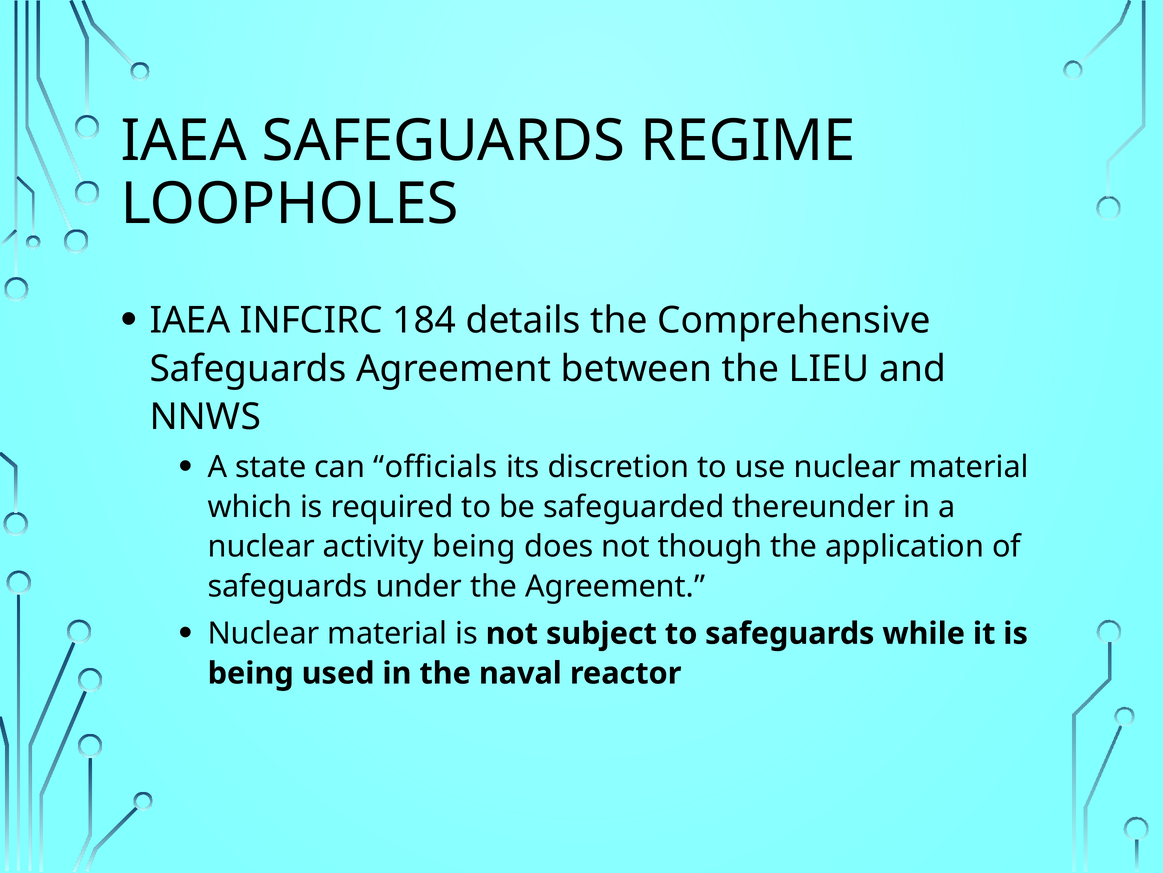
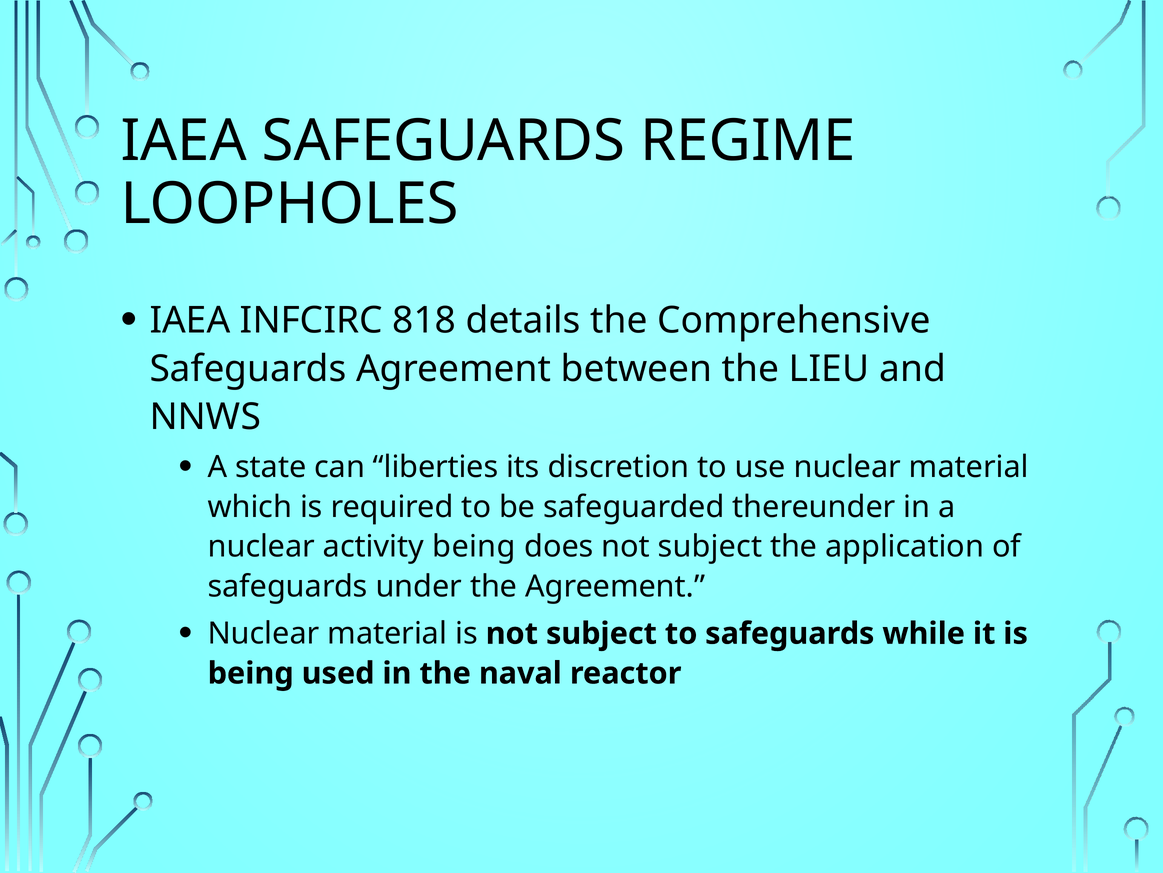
184: 184 -> 818
officials: officials -> liberties
does not though: though -> subject
